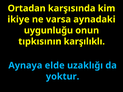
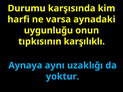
Ortadan: Ortadan -> Durumu
ikiye: ikiye -> harfi
elde: elde -> aynı
